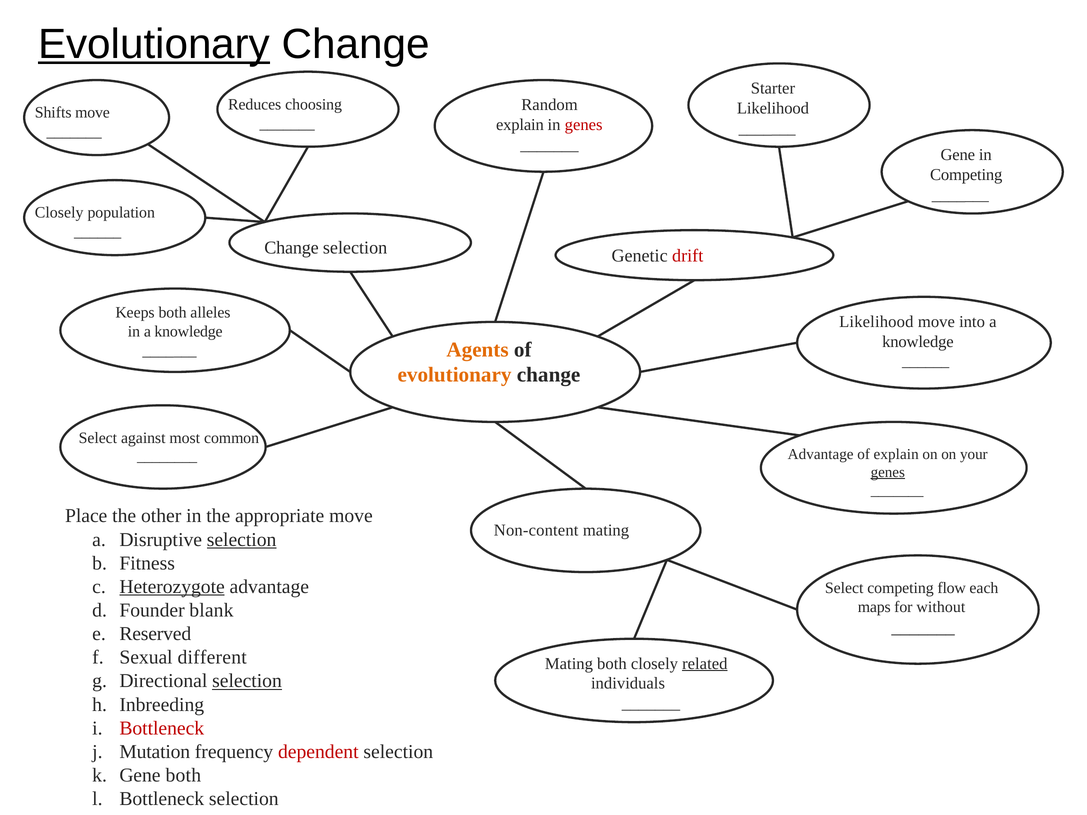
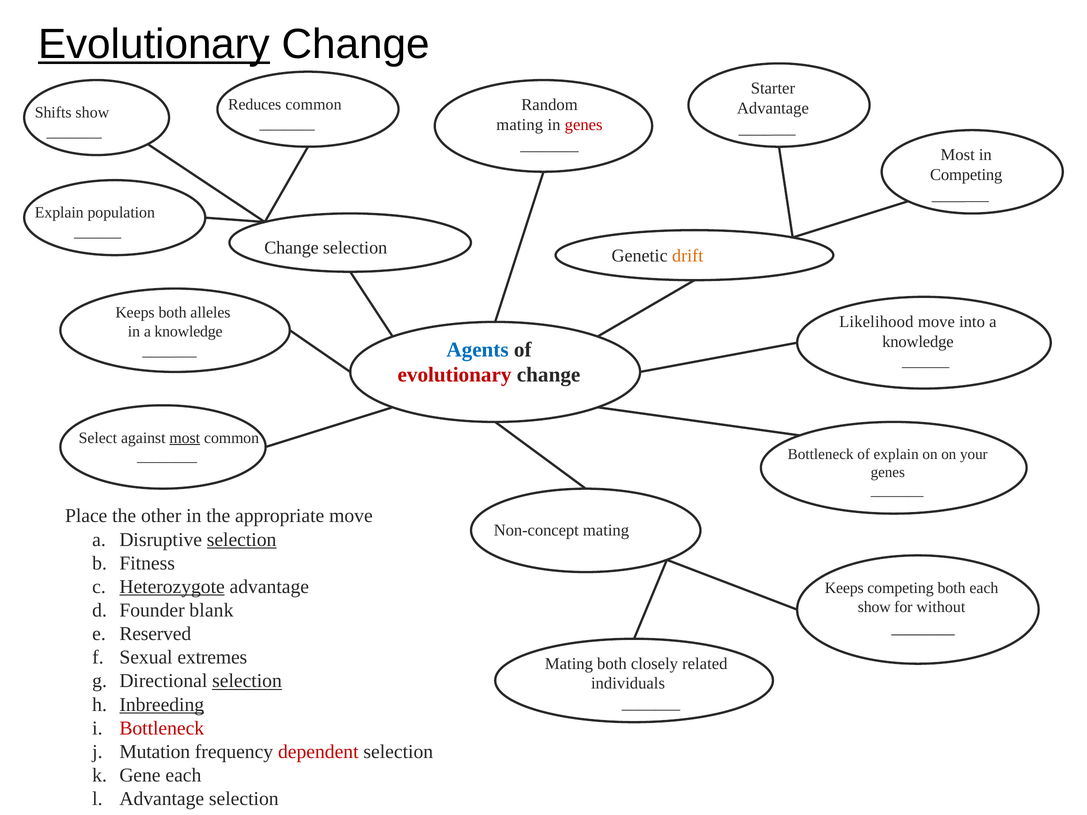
Reduces choosing: choosing -> common
Likelihood at (773, 108): Likelihood -> Advantage
Shifts move: move -> show
explain at (520, 125): explain -> mating
Gene at (958, 155): Gene -> Most
Closely at (59, 213): Closely -> Explain
drift colour: red -> orange
Agents colour: orange -> blue
evolutionary at (455, 375) colour: orange -> red
most at (185, 438) underline: none -> present
Advantage at (821, 454): Advantage -> Bottleneck
genes at (888, 472) underline: present -> none
Non-content: Non-content -> Non-concept
Select at (844, 588): Select -> Keeps
competing flow: flow -> both
maps at (874, 607): maps -> show
different: different -> extremes
related underline: present -> none
Inbreeding underline: none -> present
Gene both: both -> each
Bottleneck at (162, 799): Bottleneck -> Advantage
